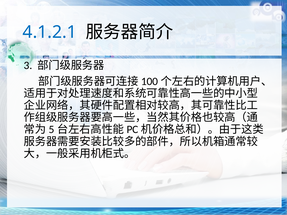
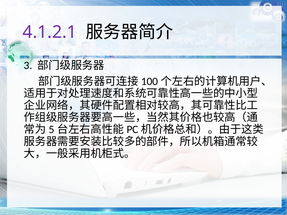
4.1.2.1 colour: blue -> purple
